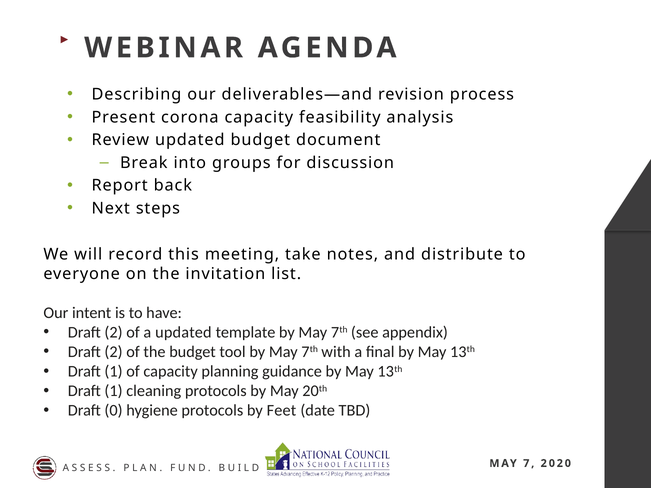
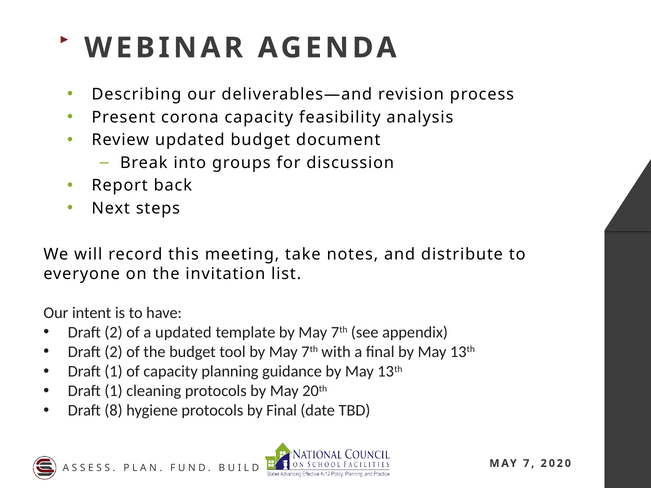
0: 0 -> 8
by Feet: Feet -> Final
